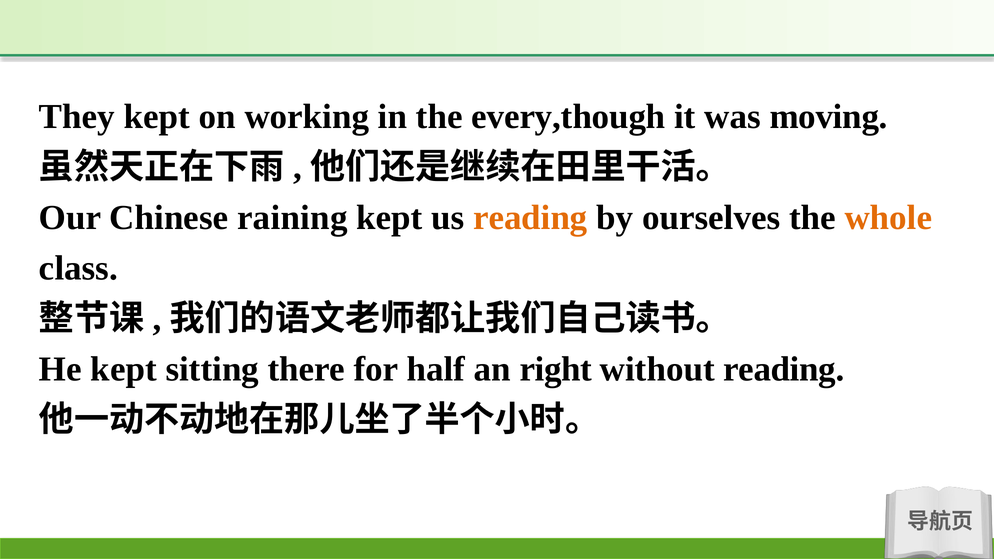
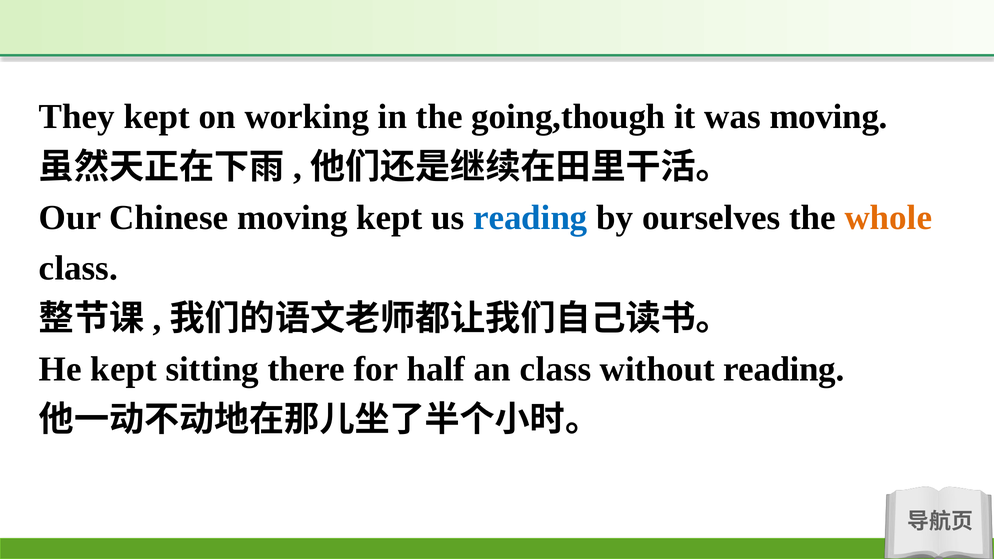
every,though: every,though -> going,though
Chinese raining: raining -> moving
reading at (530, 218) colour: orange -> blue
an right: right -> class
